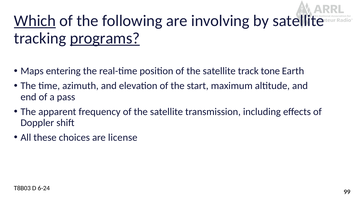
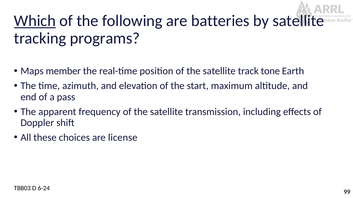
involving: involving -> batteries
programs underline: present -> none
entering: entering -> member
